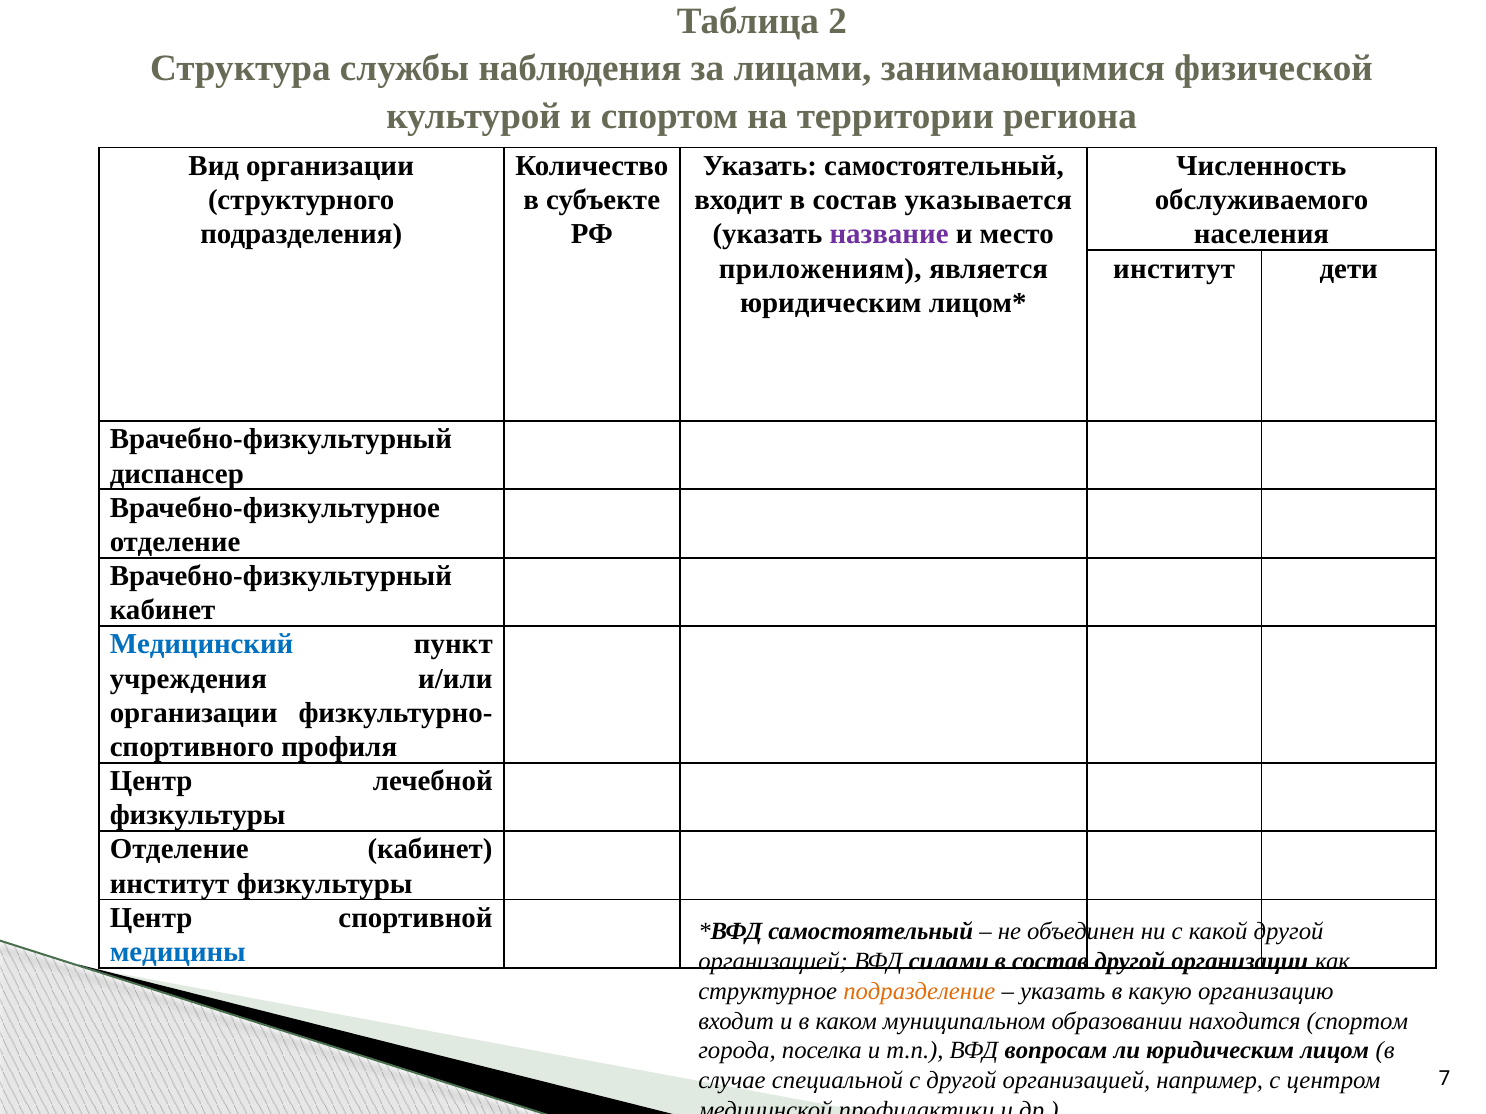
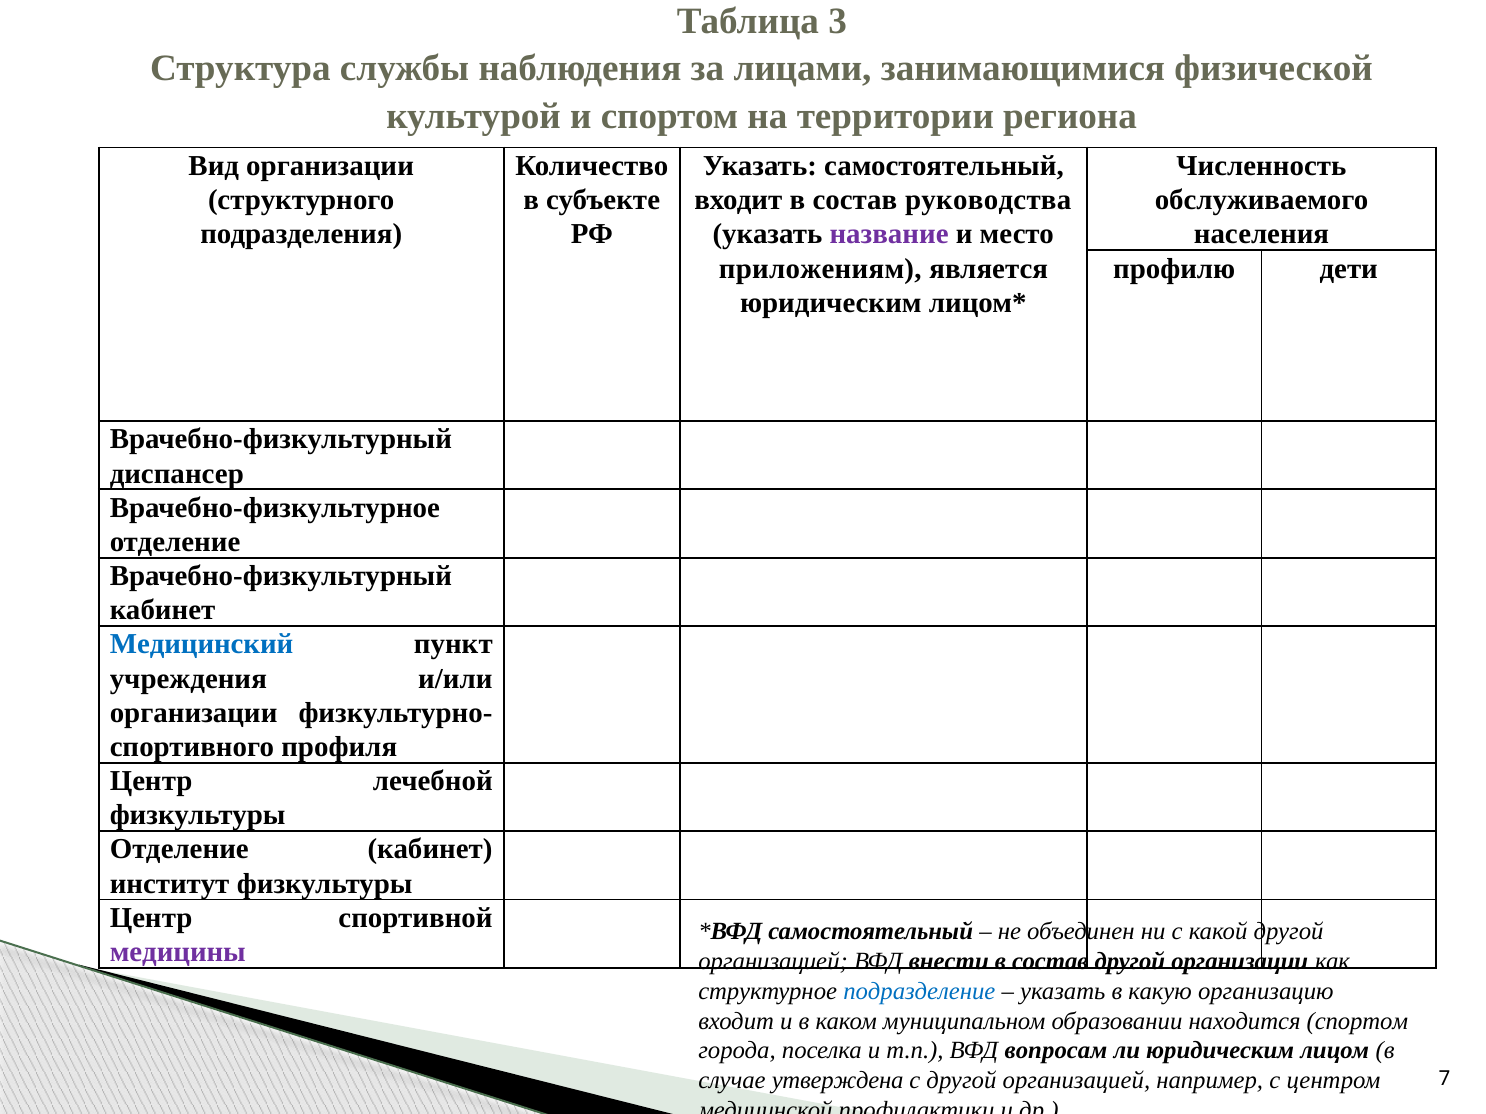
2: 2 -> 3
указывается: указывается -> руководства
институт at (1174, 269): институт -> профилю
медицины colour: blue -> purple
силами: силами -> внести
подразделение colour: orange -> blue
специальной: специальной -> утверждена
